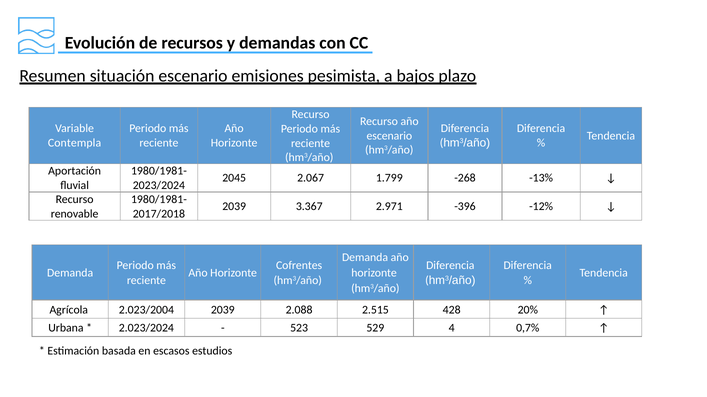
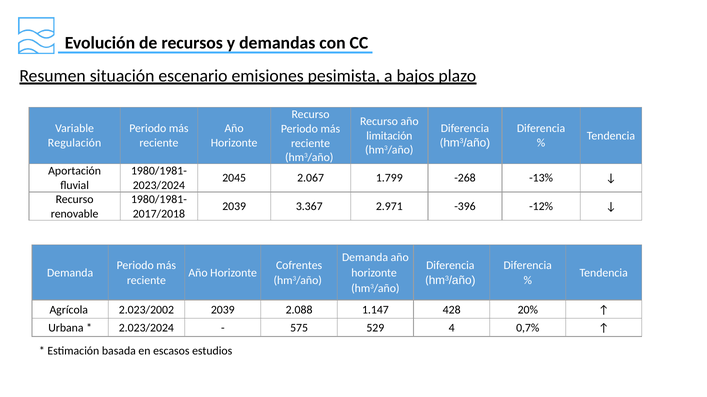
escenario at (389, 136): escenario -> limitación
Contempla: Contempla -> Regulación
2.023/2004: 2.023/2004 -> 2.023/2002
2.515: 2.515 -> 1.147
523: 523 -> 575
